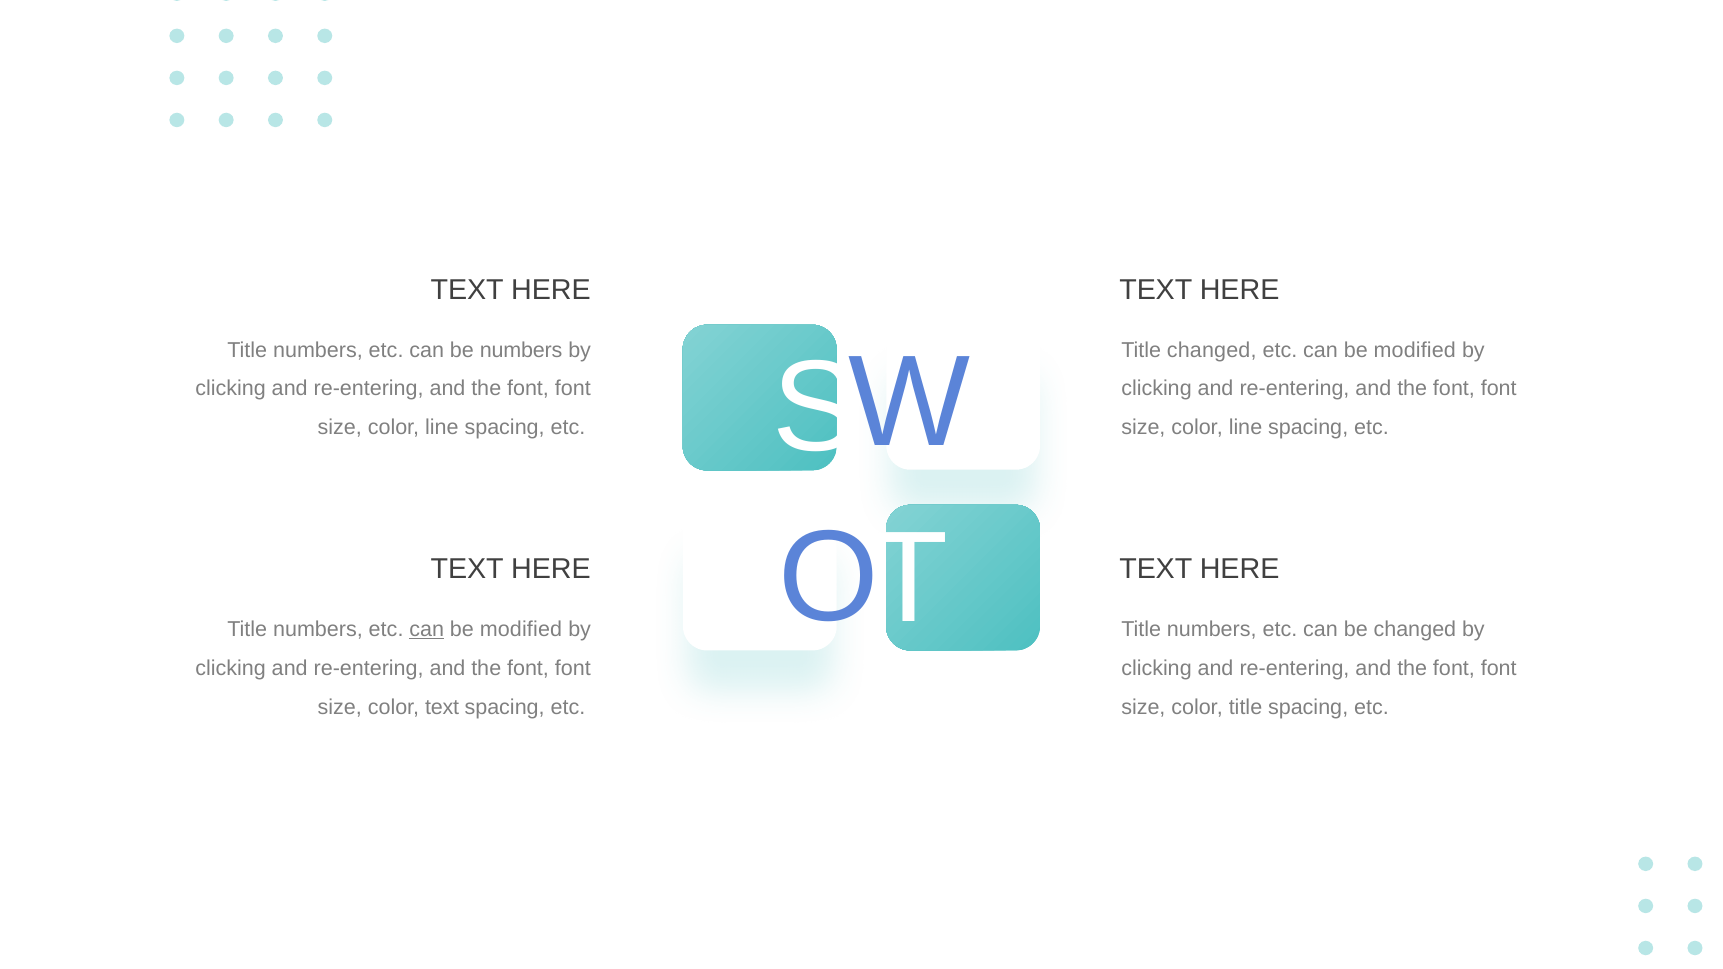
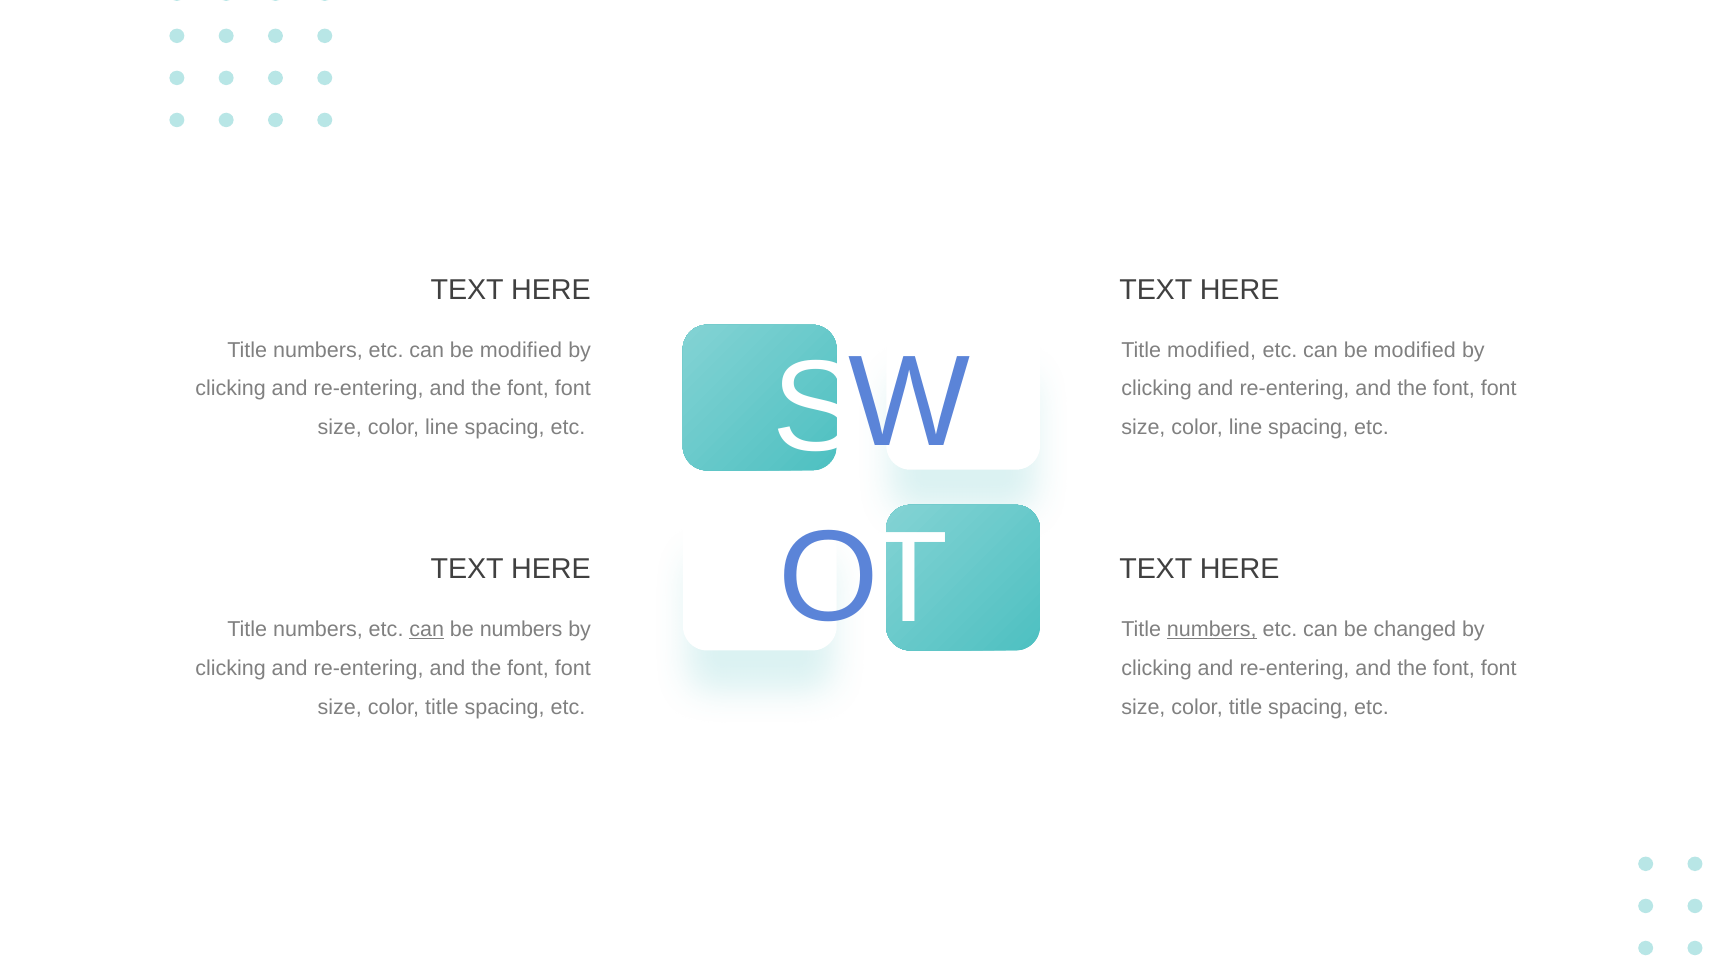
numbers at (521, 350): numbers -> modified
Title changed: changed -> modified
modified at (521, 630): modified -> numbers
numbers at (1212, 630) underline: none -> present
text at (442, 707): text -> title
